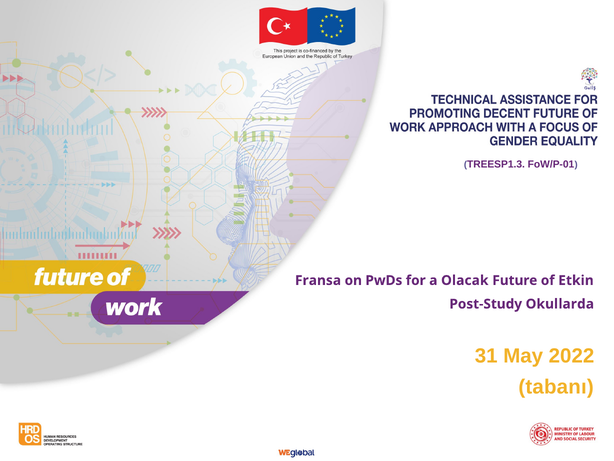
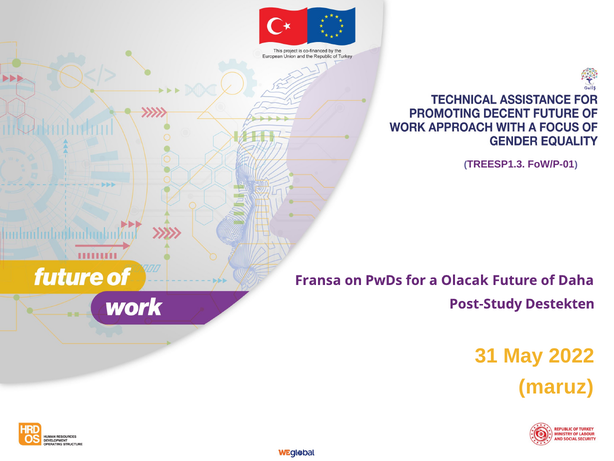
Etkin: Etkin -> Daha
Okullarda: Okullarda -> Destekten
tabanı: tabanı -> maruz
